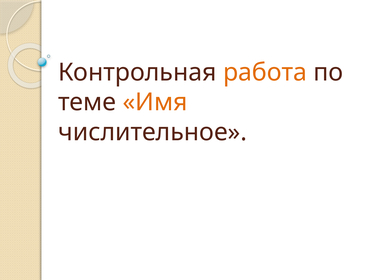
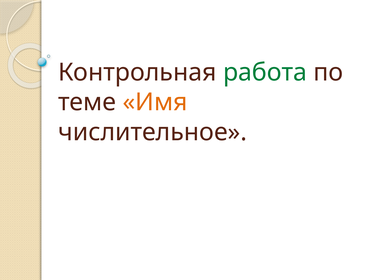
работа colour: orange -> green
